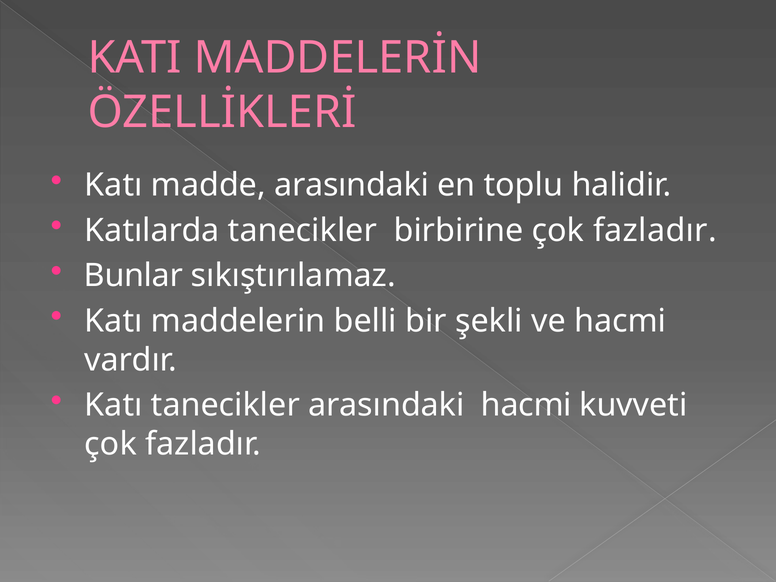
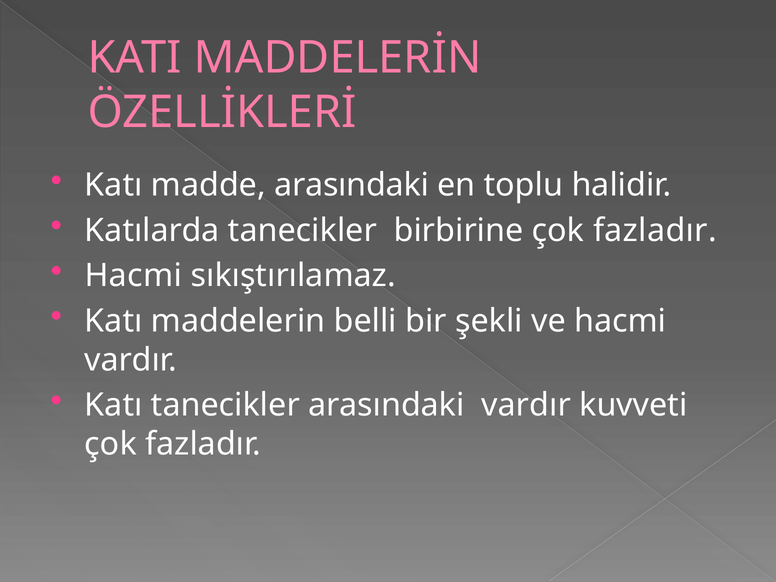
Bunlar at (134, 276): Bunlar -> Hacmi
arasındaki hacmi: hacmi -> vardır
